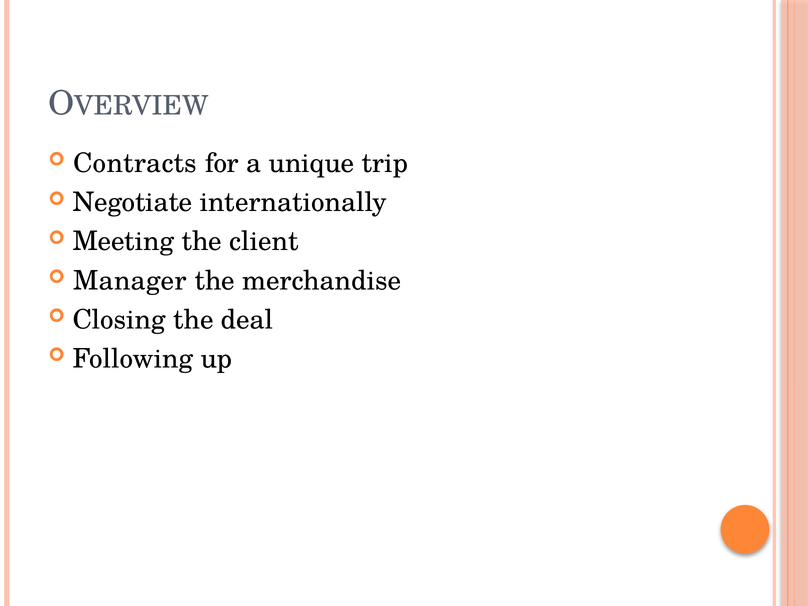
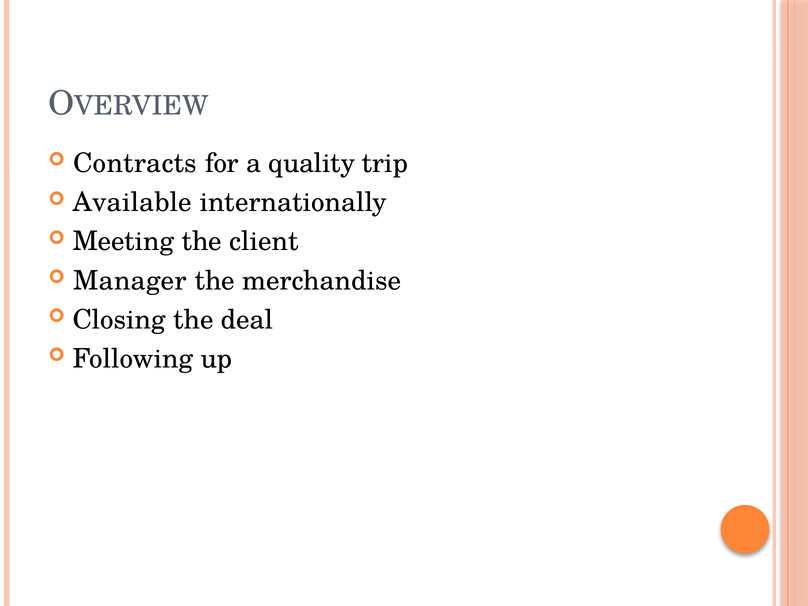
unique: unique -> quality
Negotiate: Negotiate -> Available
